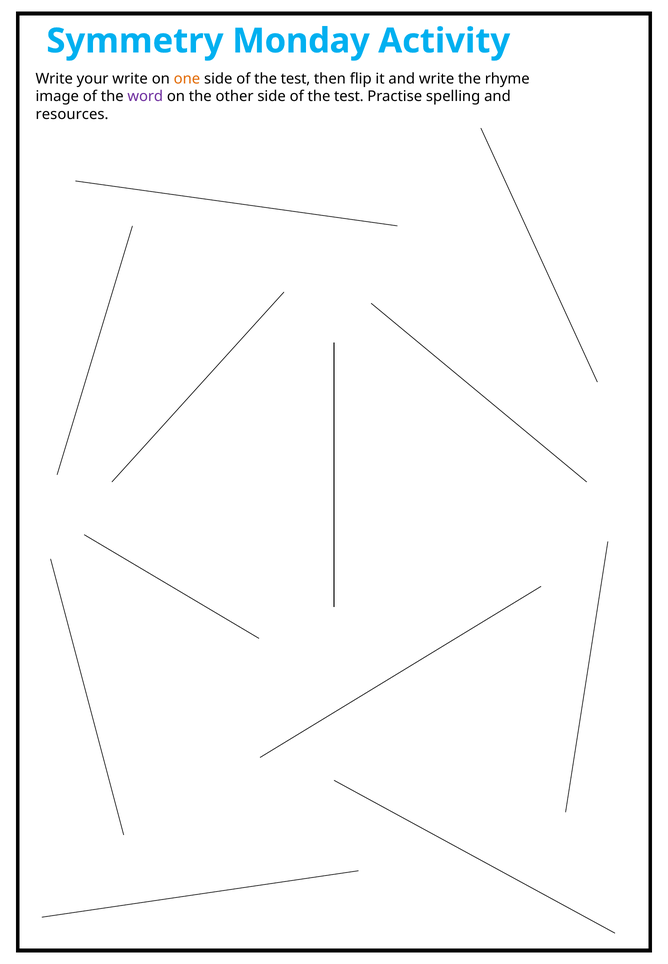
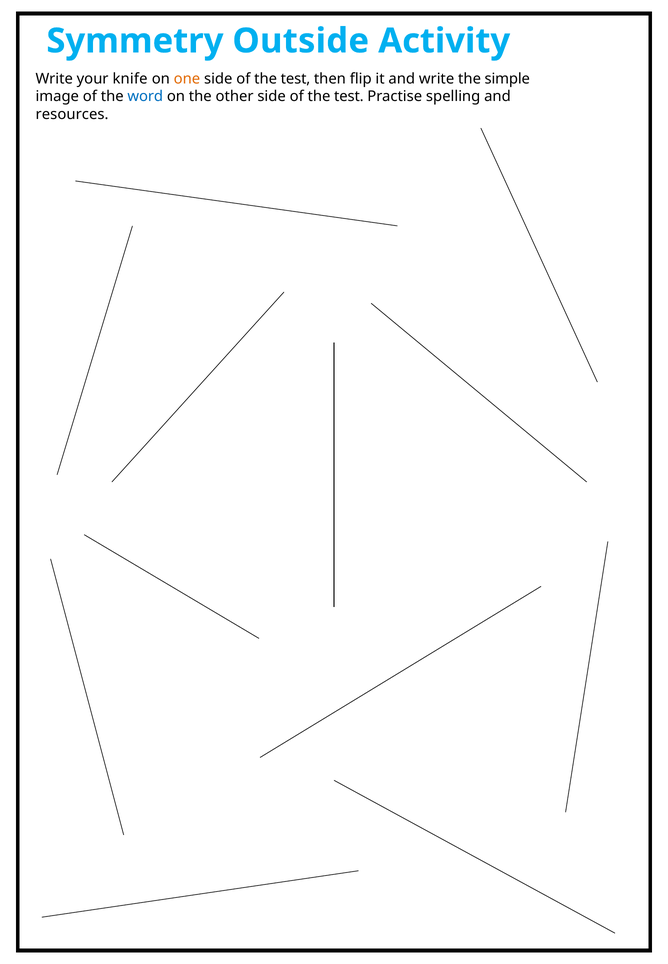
Monday: Monday -> Outside
your write: write -> knife
rhyme: rhyme -> simple
word colour: purple -> blue
